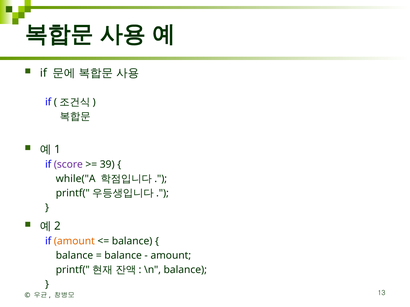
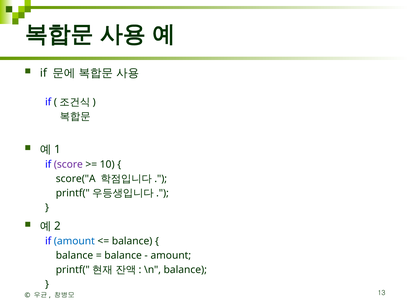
39: 39 -> 10
while("A: while("A -> score("A
amount at (74, 242) colour: orange -> blue
